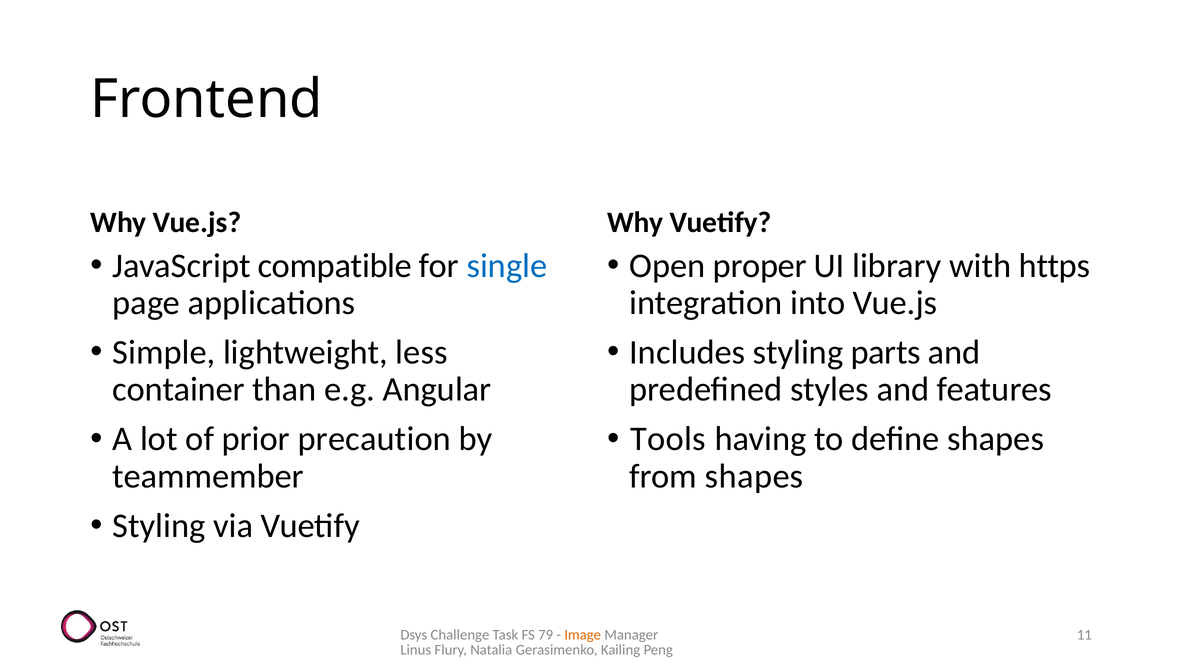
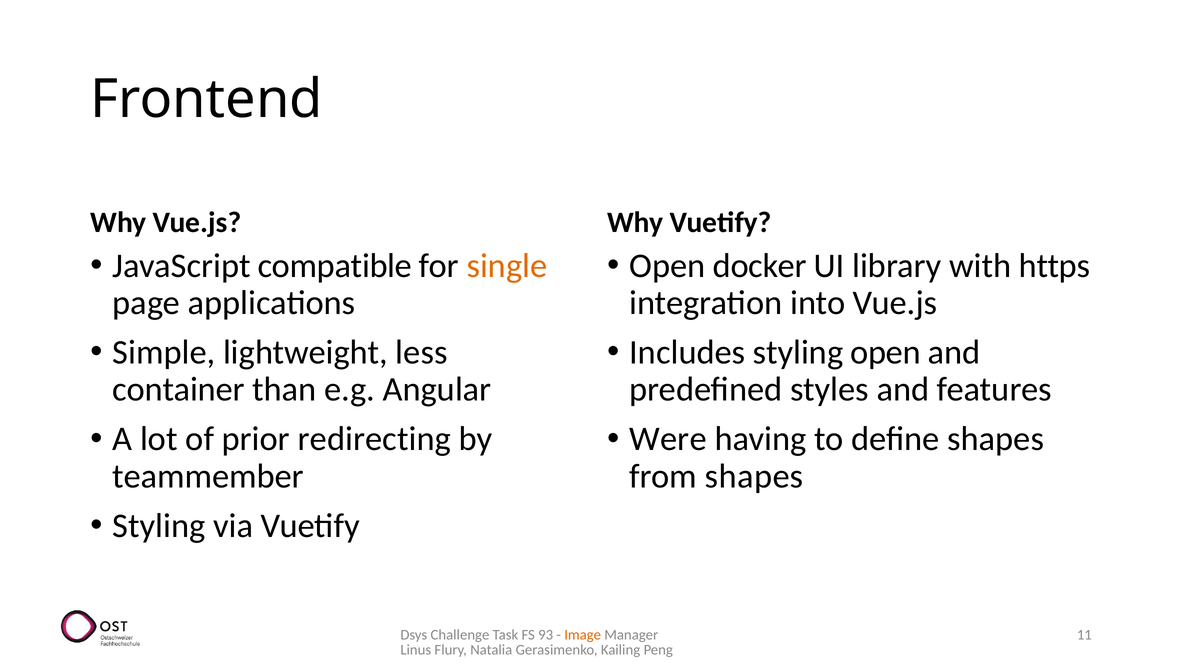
single colour: blue -> orange
proper: proper -> docker
styling parts: parts -> open
precaution: precaution -> redirecting
Tools: Tools -> Were
79: 79 -> 93
